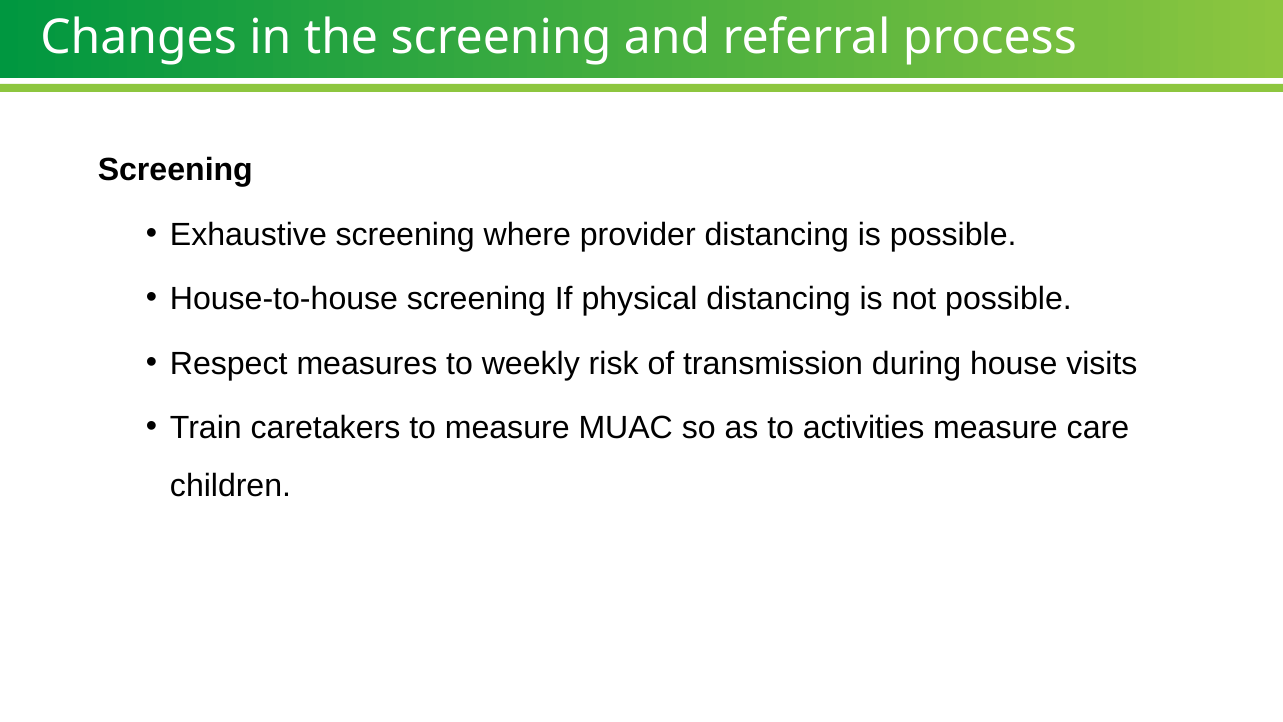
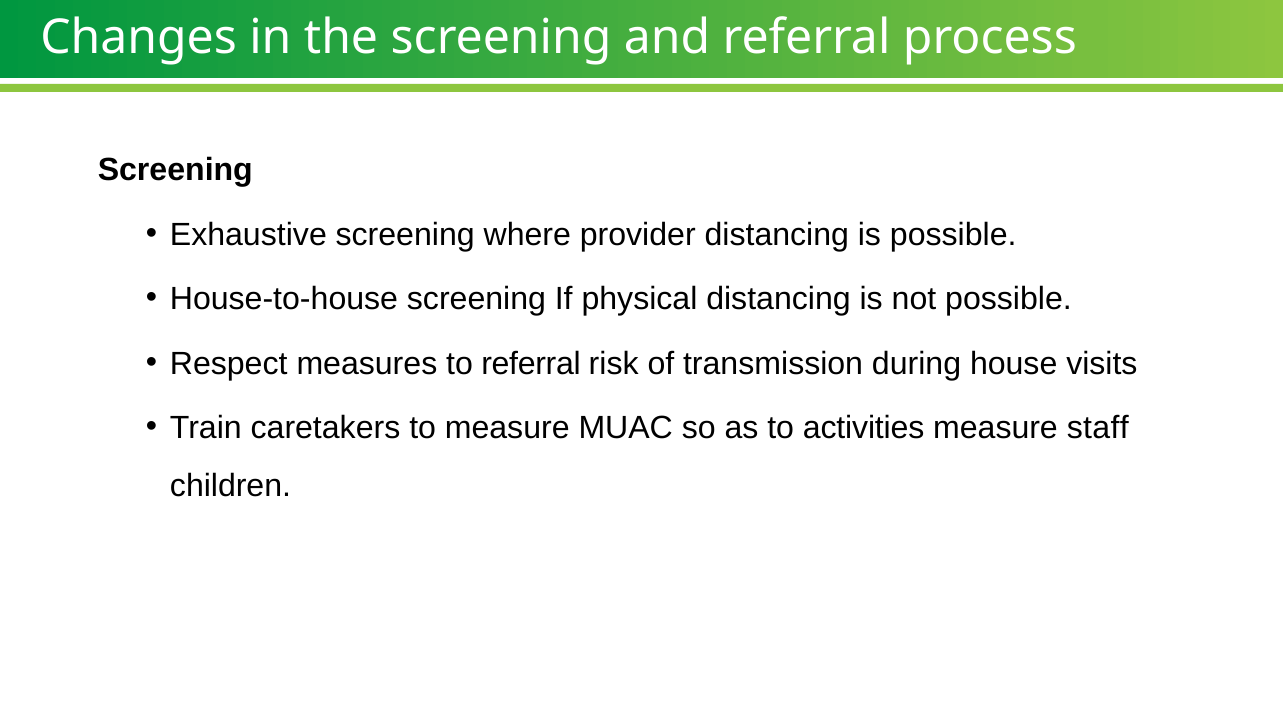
to weekly: weekly -> referral
care: care -> staff
